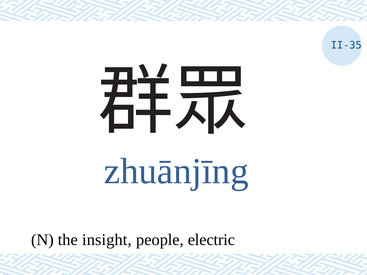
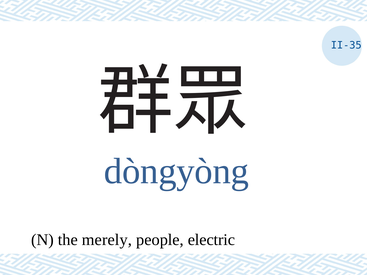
zhuānjīng: zhuānjīng -> dòngyòng
insight: insight -> merely
